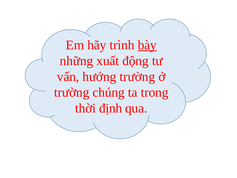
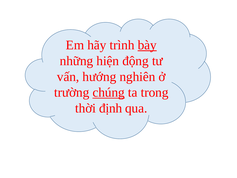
xuất: xuất -> hiện
hướng trường: trường -> nghiên
chúng underline: none -> present
